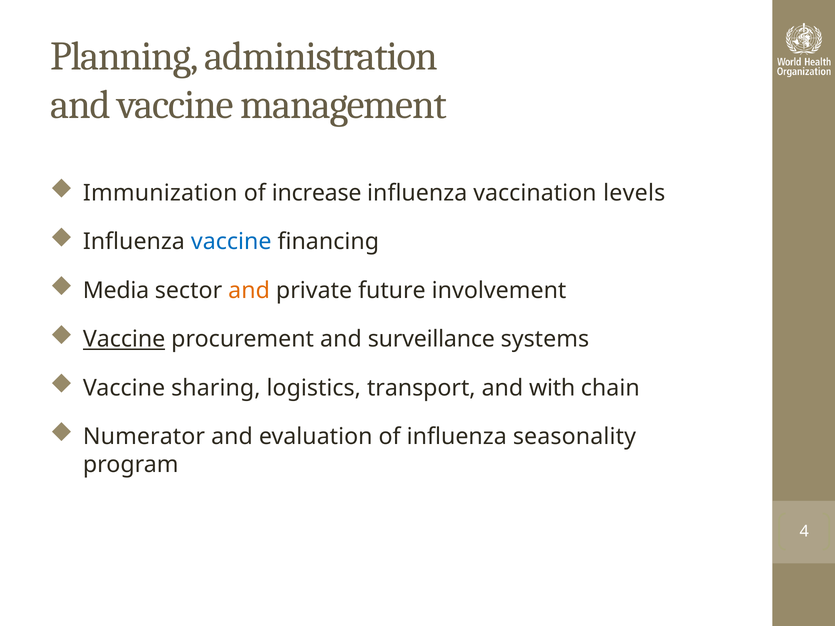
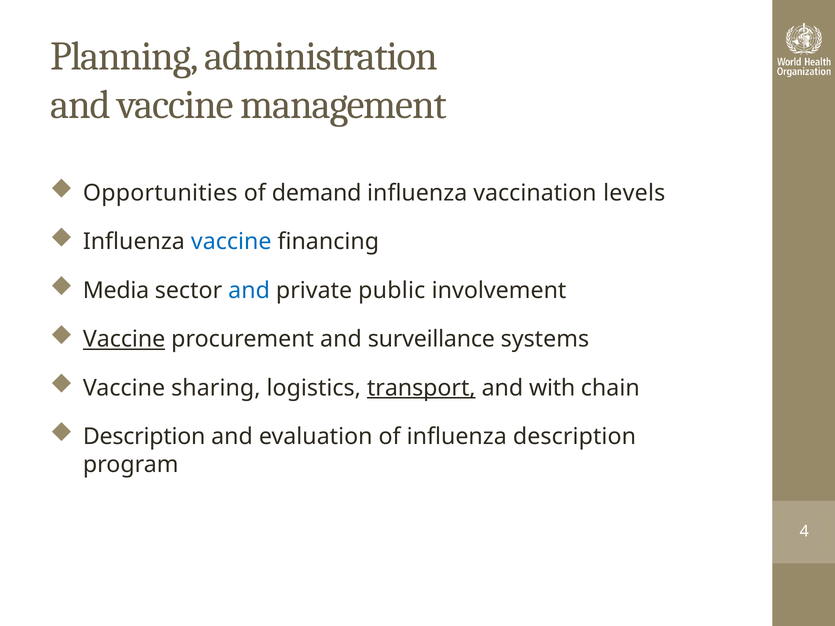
Immunization: Immunization -> Opportunities
increase: increase -> demand
and at (249, 291) colour: orange -> blue
future: future -> public
transport underline: none -> present
Numerator at (144, 437): Numerator -> Description
influenza seasonality: seasonality -> description
